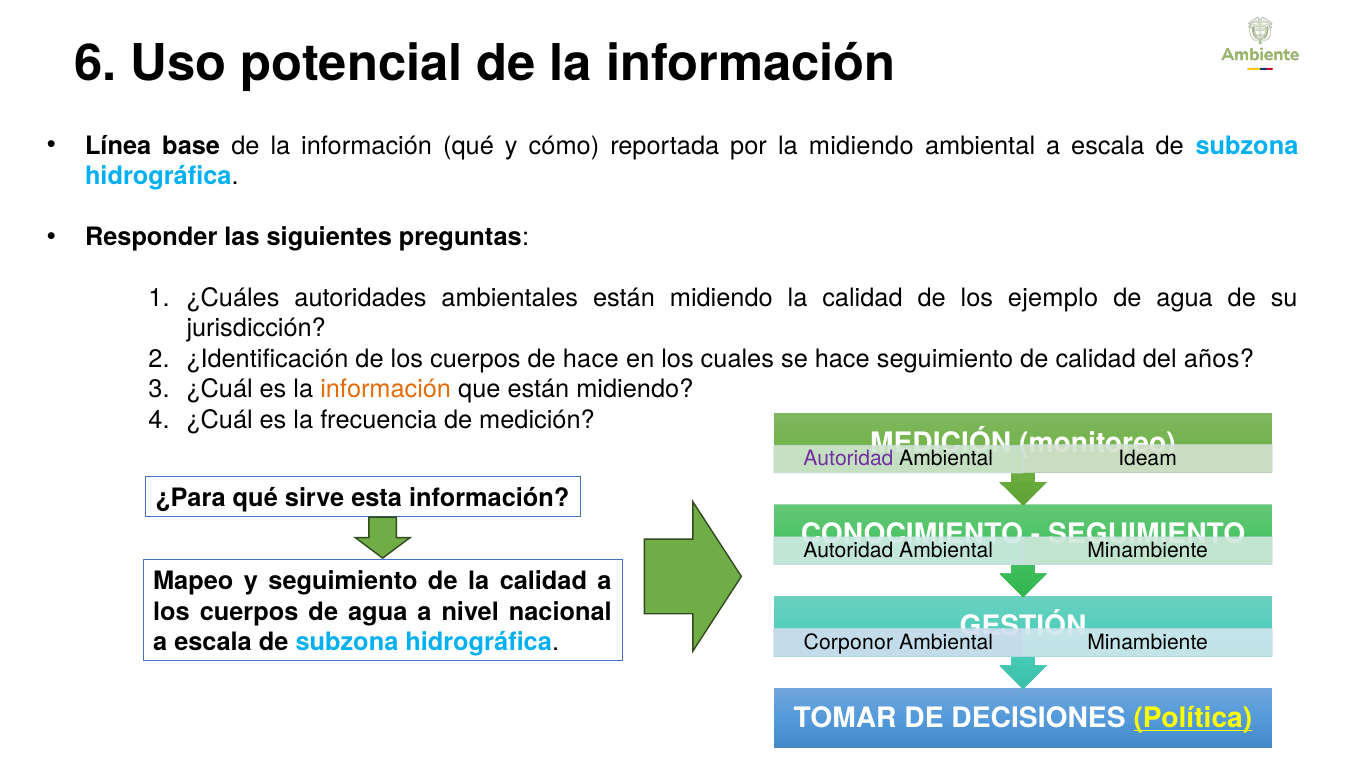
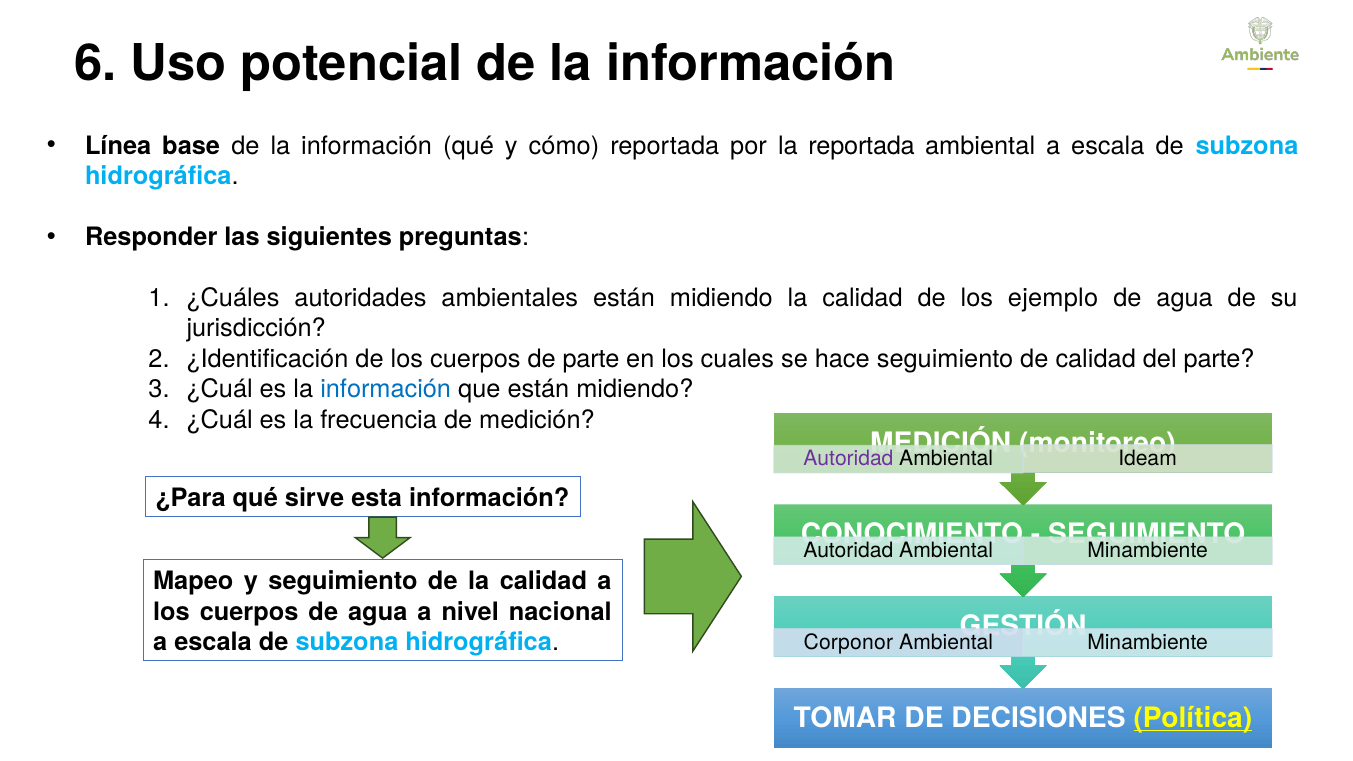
la midiendo: midiendo -> reportada
de hace: hace -> parte
del años: años -> parte
información at (386, 390) colour: orange -> blue
